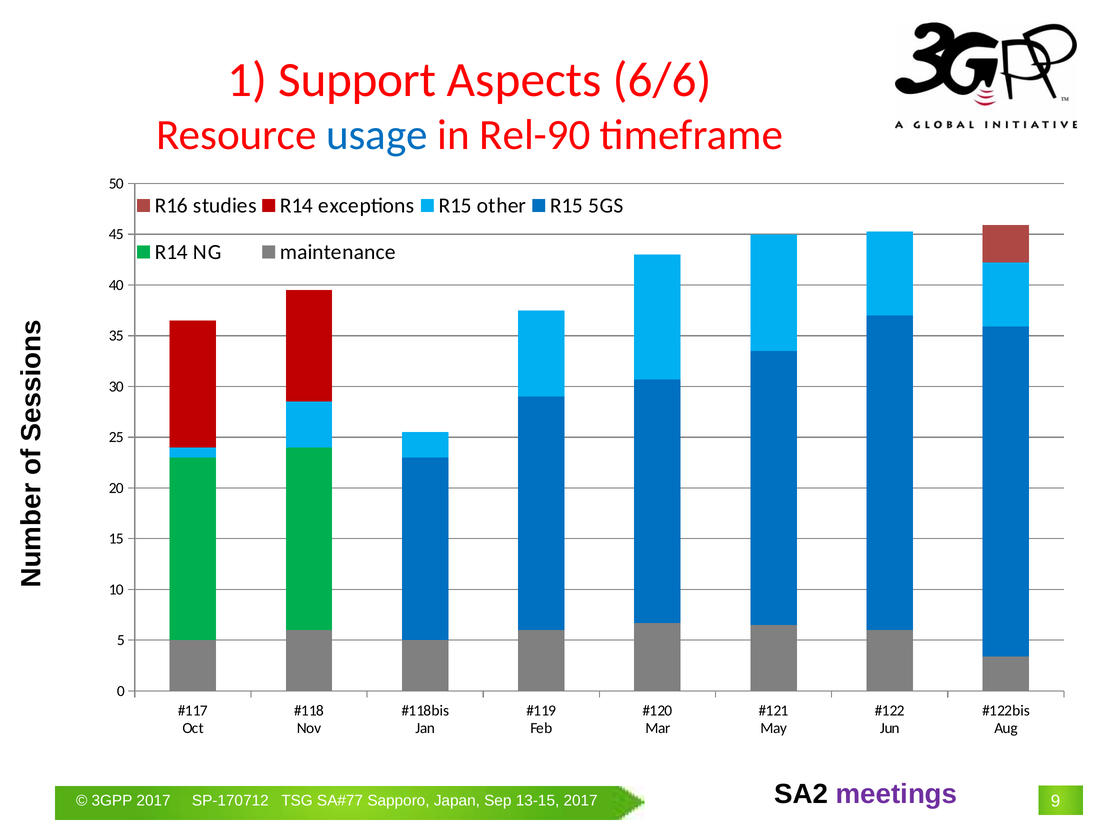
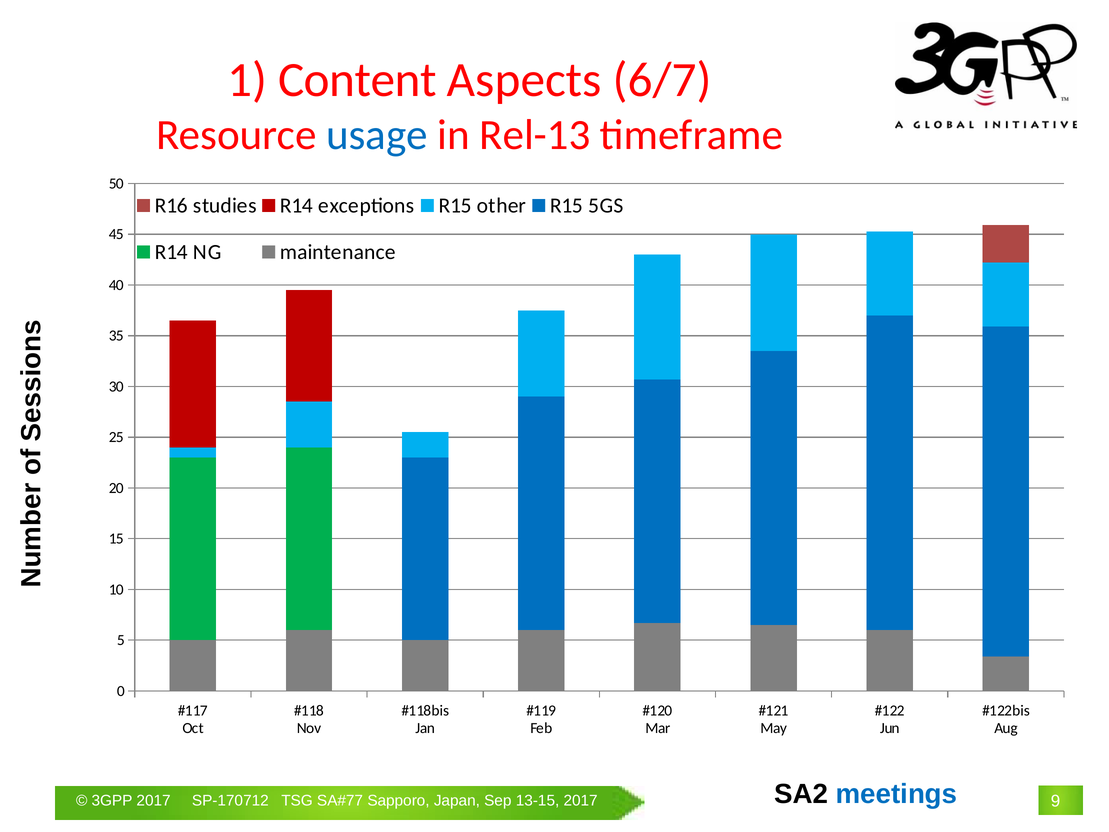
Support: Support -> Content
6/6: 6/6 -> 6/7
Rel-90: Rel-90 -> Rel-13
meetings colour: purple -> blue
